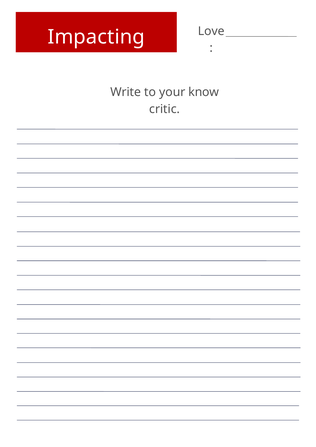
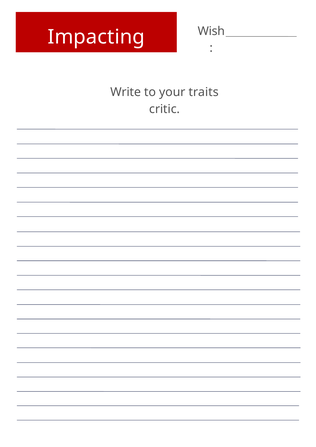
Love: Love -> Wish
know: know -> traits
